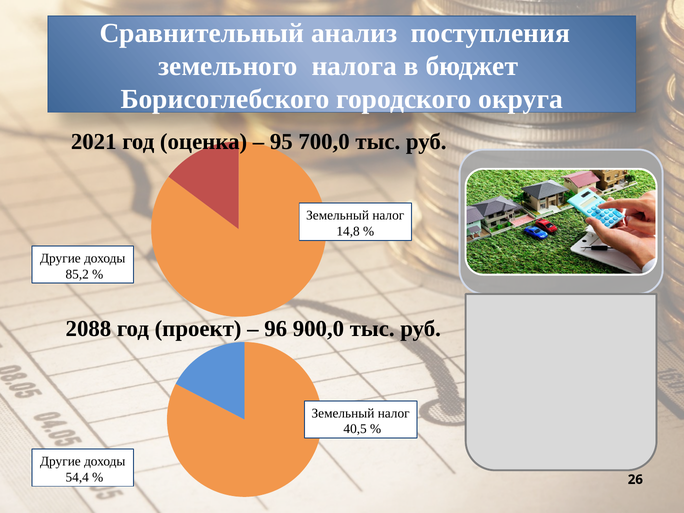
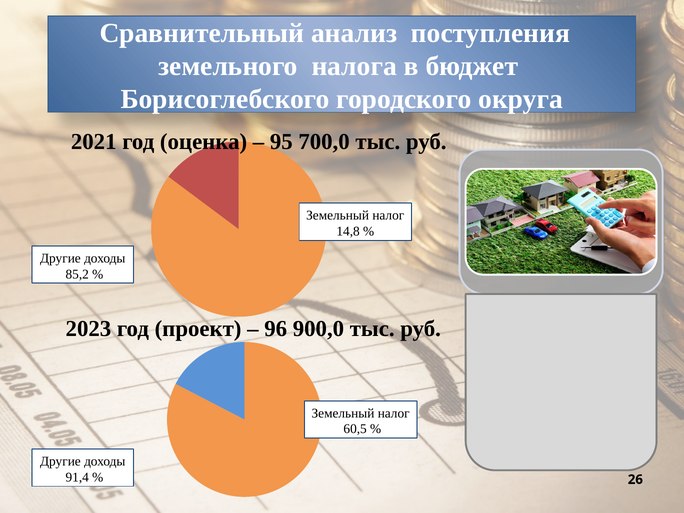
2088: 2088 -> 2023
40,5: 40,5 -> 60,5
54,4: 54,4 -> 91,4
